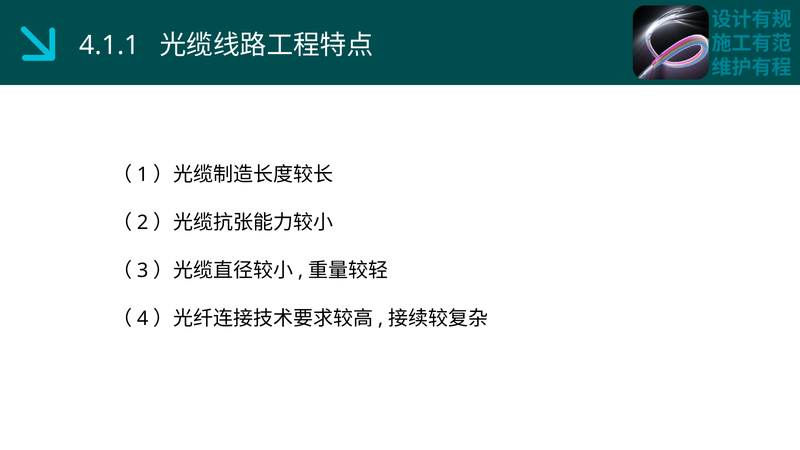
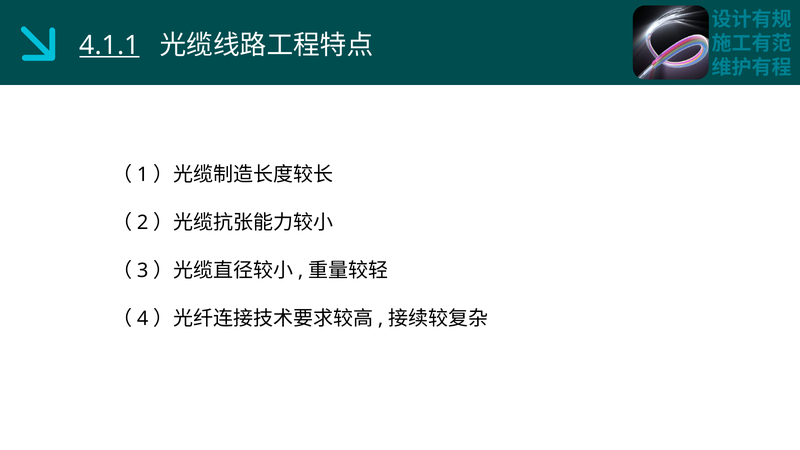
4.1.1 underline: none -> present
